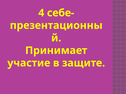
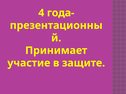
себе-: себе- -> года-
